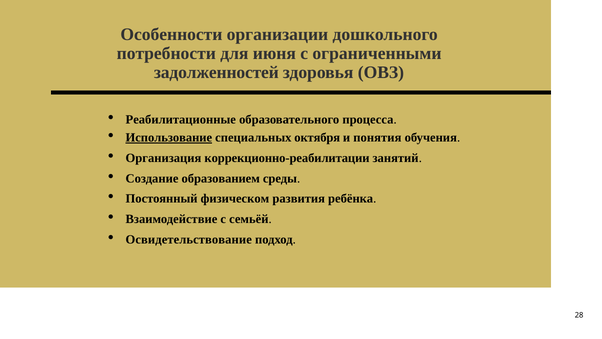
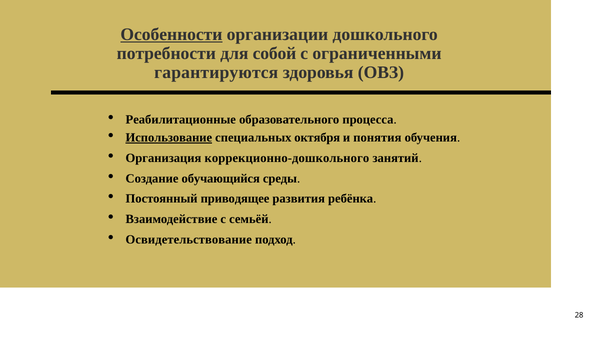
Особенности underline: none -> present
июня: июня -> собой
задолженностей: задолженностей -> гарантируются
коррекционно-реабилитации: коррекционно-реабилитации -> коррекционно-дошкольного
образованием: образованием -> обучающийся
физическом: физическом -> приводящее
